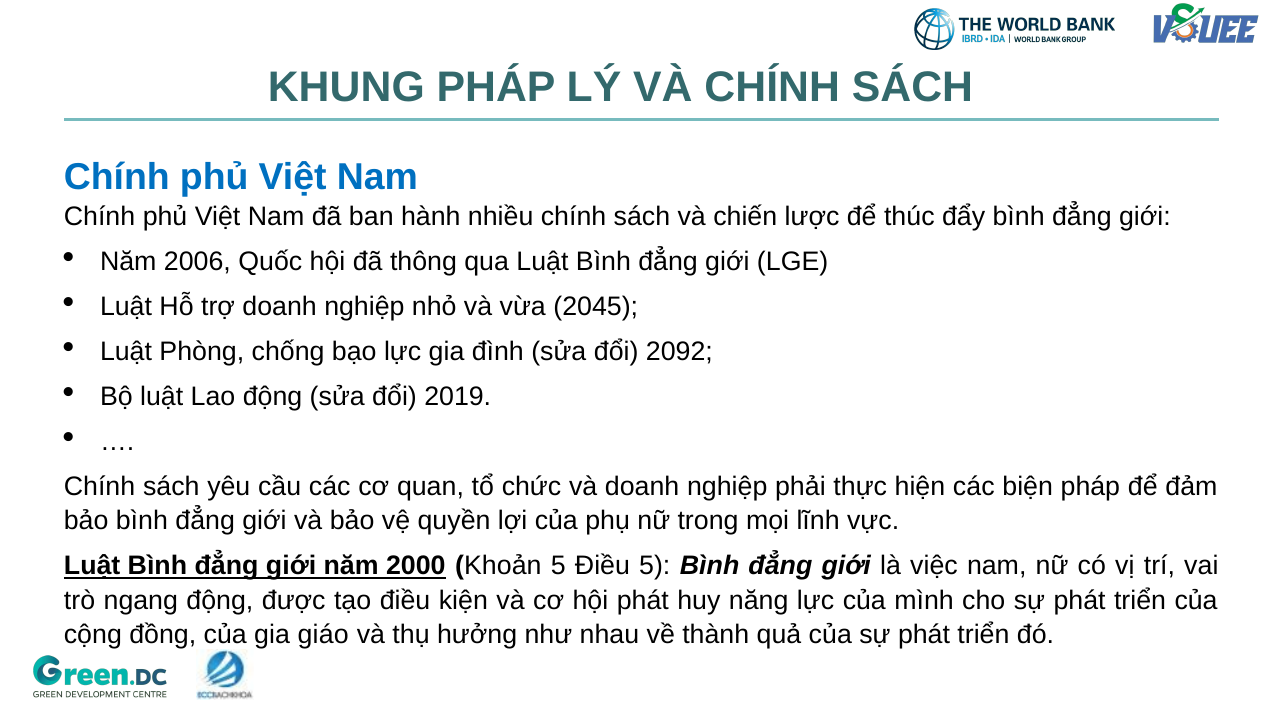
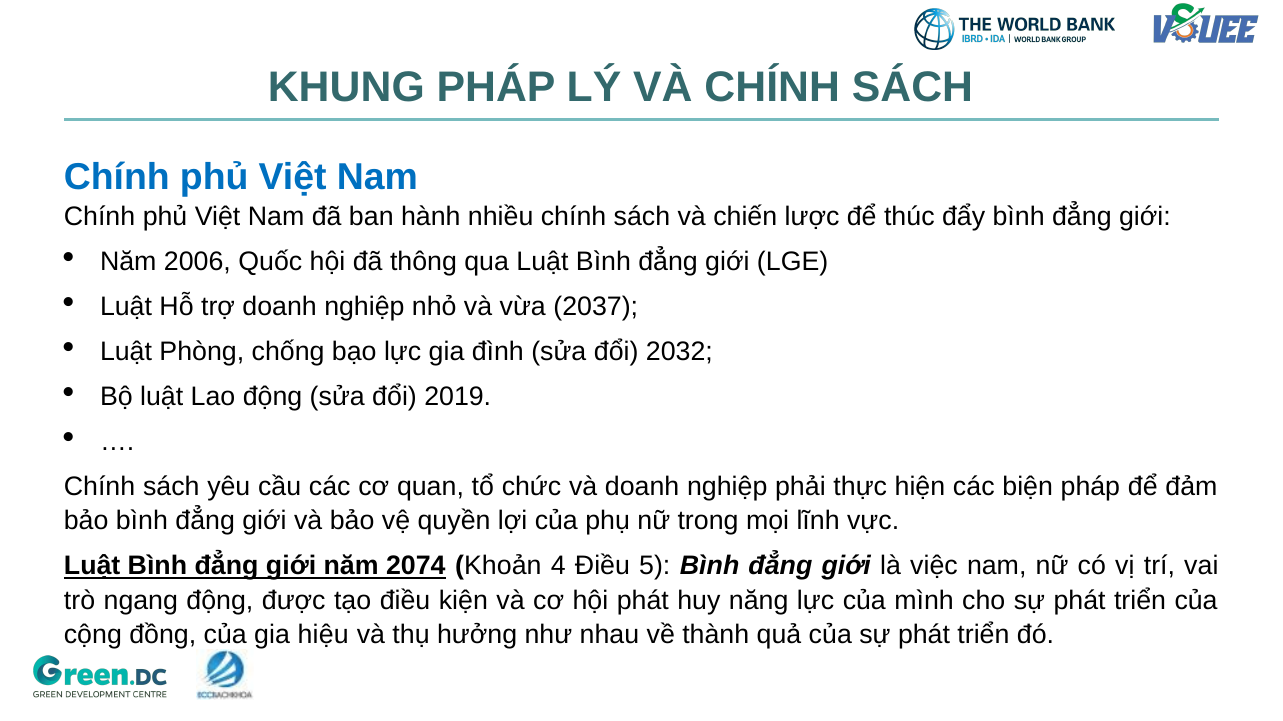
2045: 2045 -> 2037
2092: 2092 -> 2032
2000: 2000 -> 2074
Khoản 5: 5 -> 4
giáo: giáo -> hiệu
